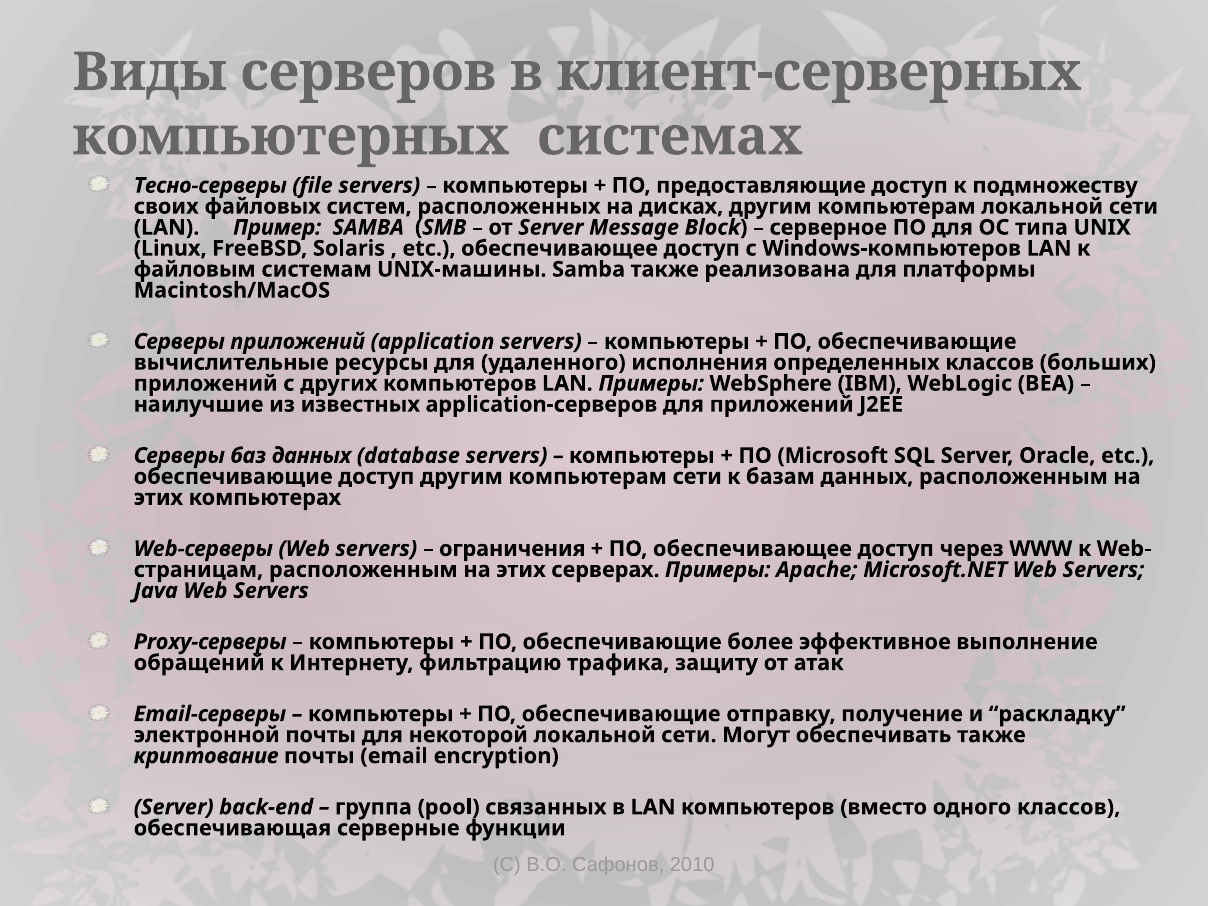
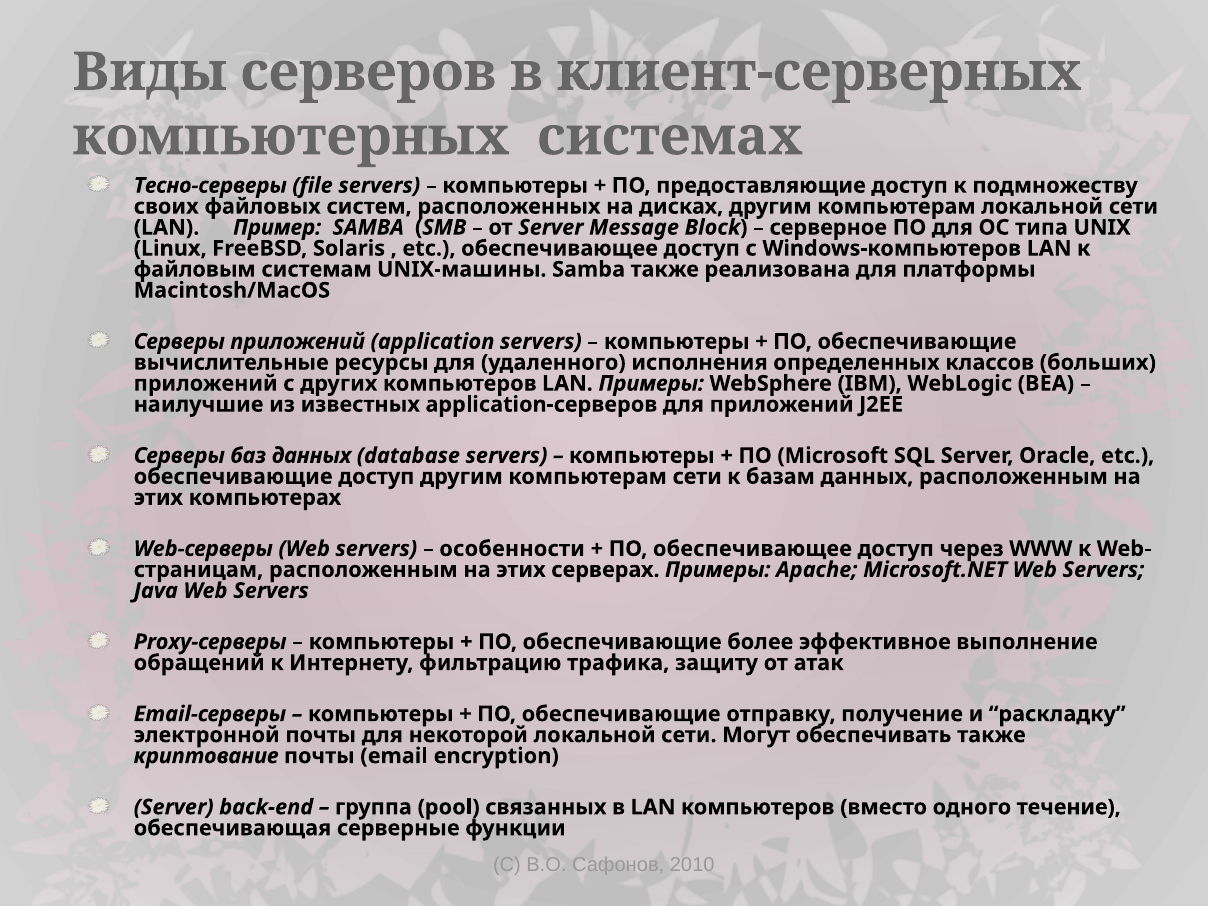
ограничения: ограничения -> особенности
одного классов: классов -> течение
